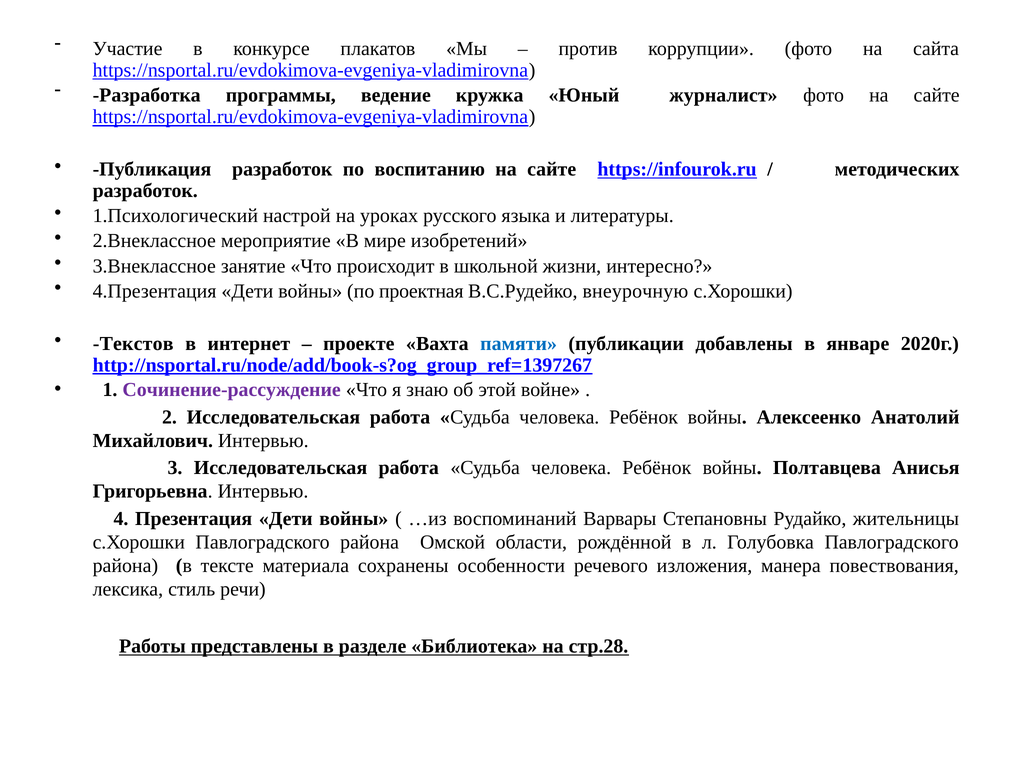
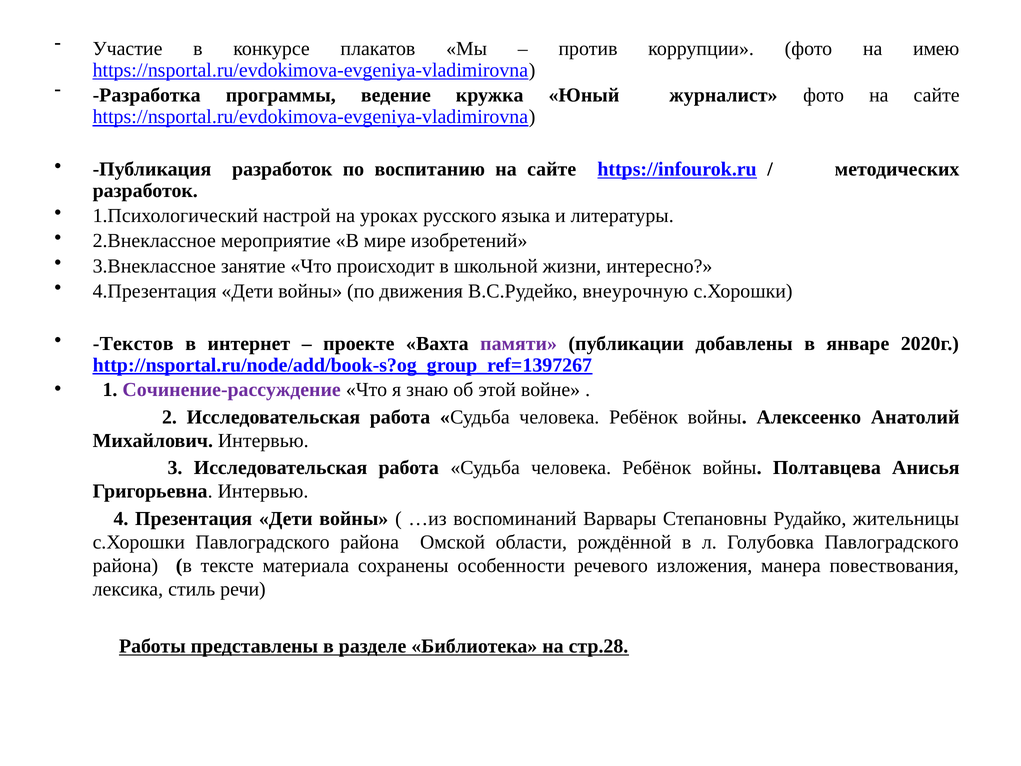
сайта: сайта -> имею
проектная: проектная -> движения
памяти colour: blue -> purple
